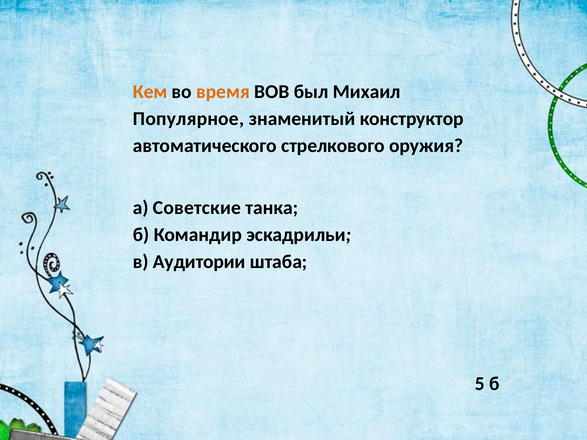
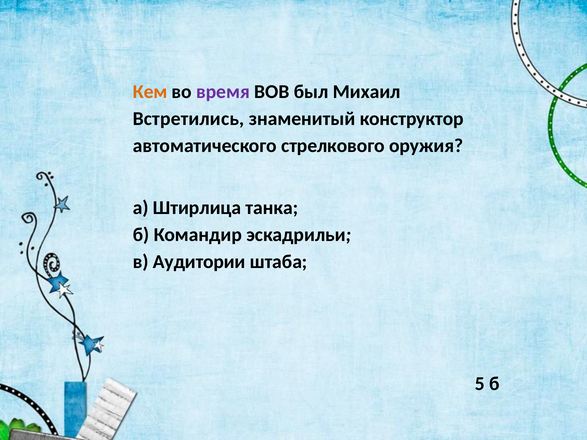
время colour: orange -> purple
Популярное: Популярное -> Встретились
Советские: Советские -> Штирлица
